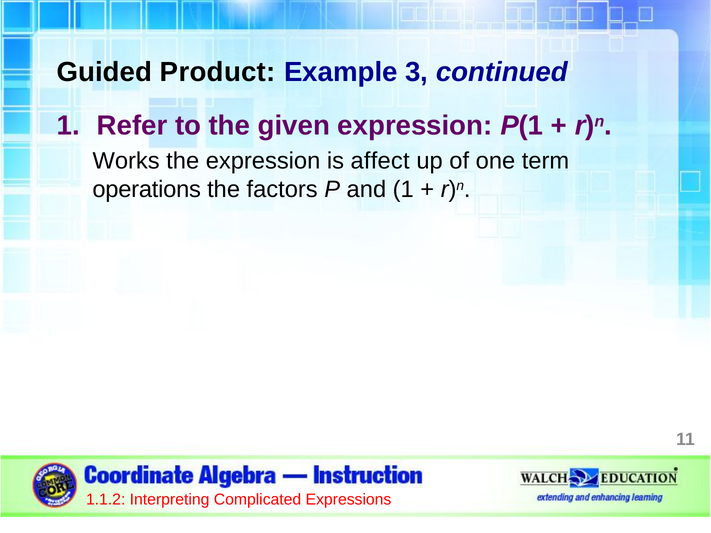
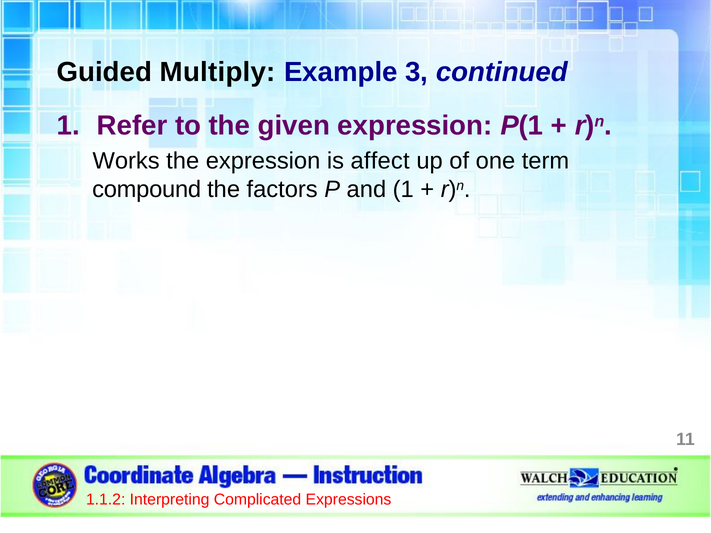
Product: Product -> Multiply
operations: operations -> compound
